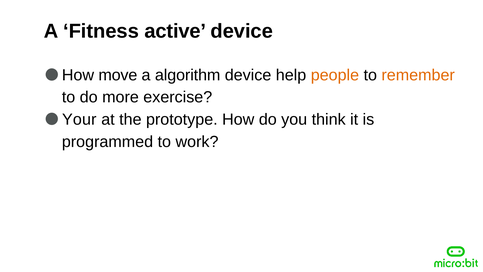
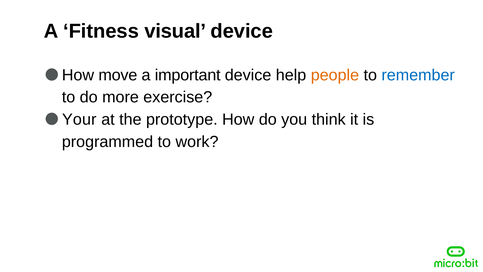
active: active -> visual
algorithm: algorithm -> important
remember colour: orange -> blue
